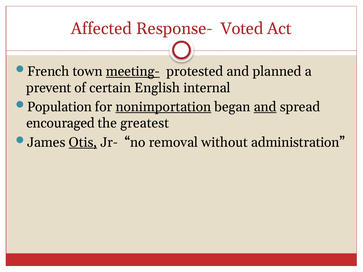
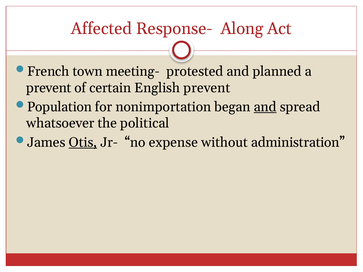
Voted: Voted -> Along
meeting- underline: present -> none
English internal: internal -> prevent
nonimportation underline: present -> none
encouraged: encouraged -> whatsoever
greatest: greatest -> political
removal: removal -> expense
